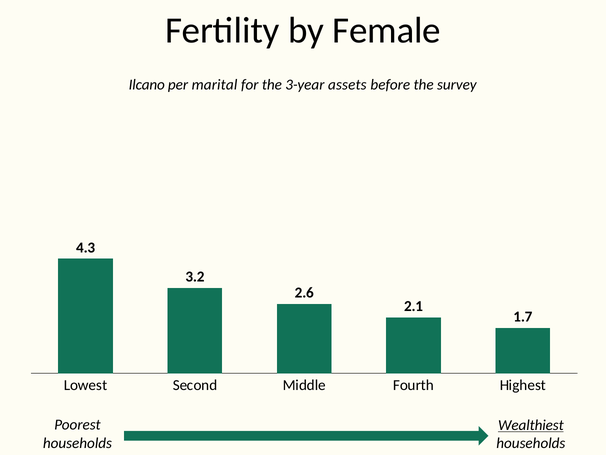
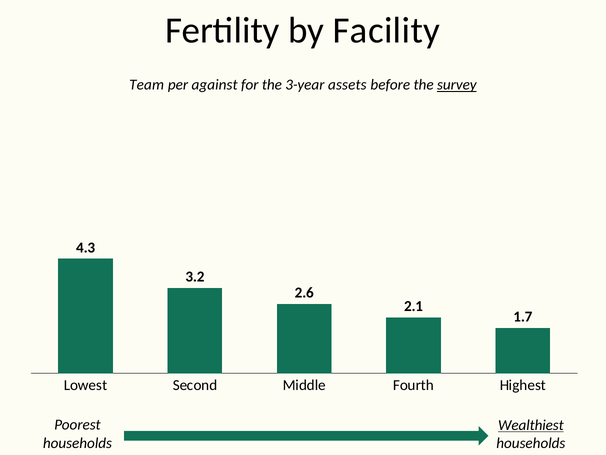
Female: Female -> Facility
Ilcano: Ilcano -> Team
marital: marital -> against
survey underline: none -> present
